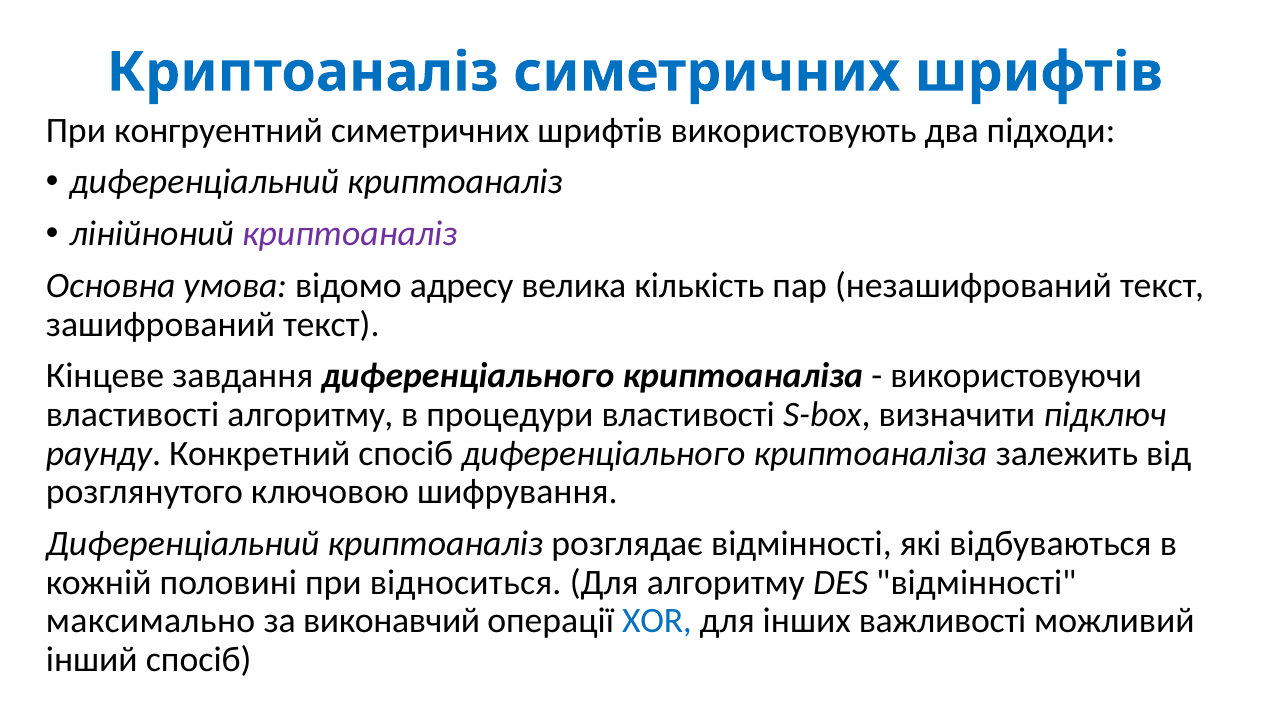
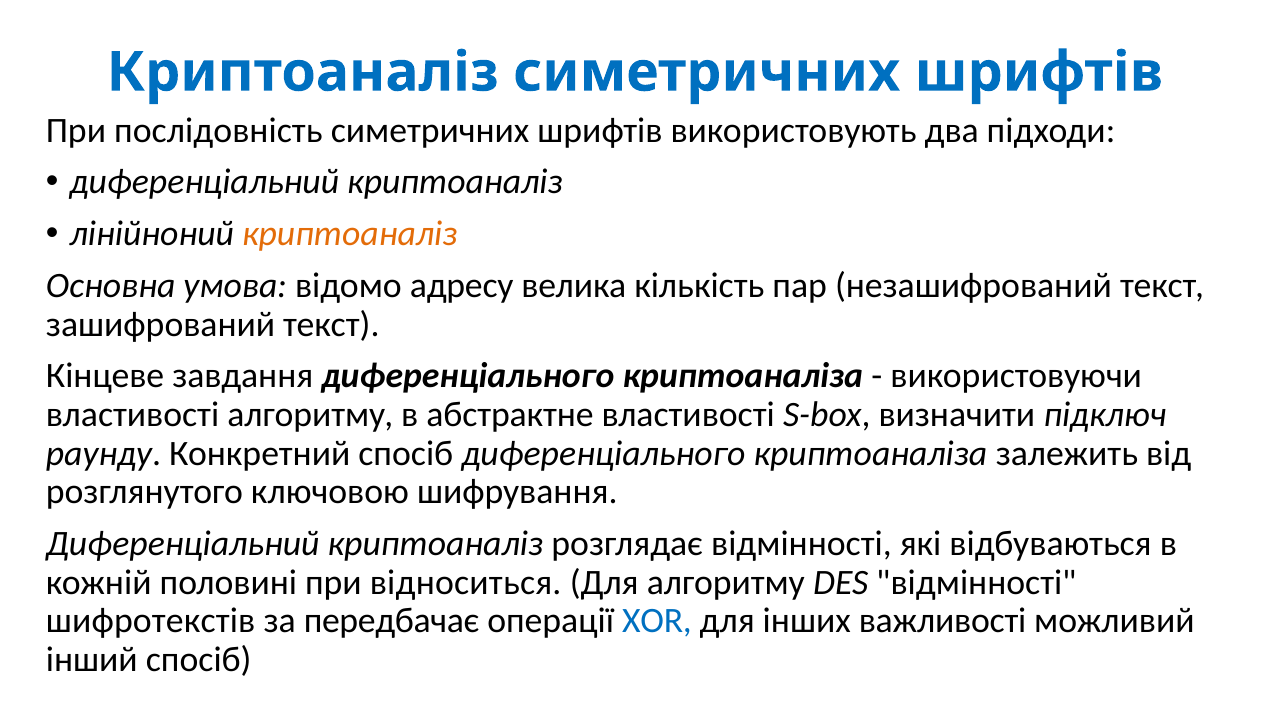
конгруентний: конгруентний -> послідовність
криптоаналіз at (350, 234) colour: purple -> orange
процедури: процедури -> абстрактне
максимально: максимально -> шифротекстів
виконавчий: виконавчий -> передбачає
